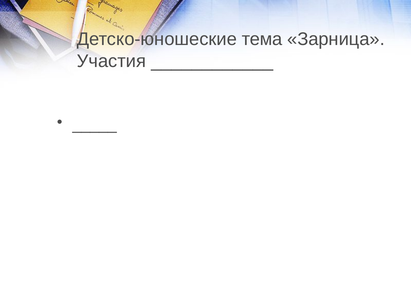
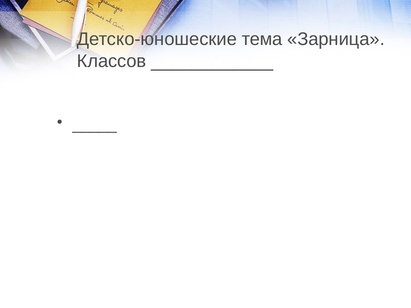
Участия: Участия -> Классов
